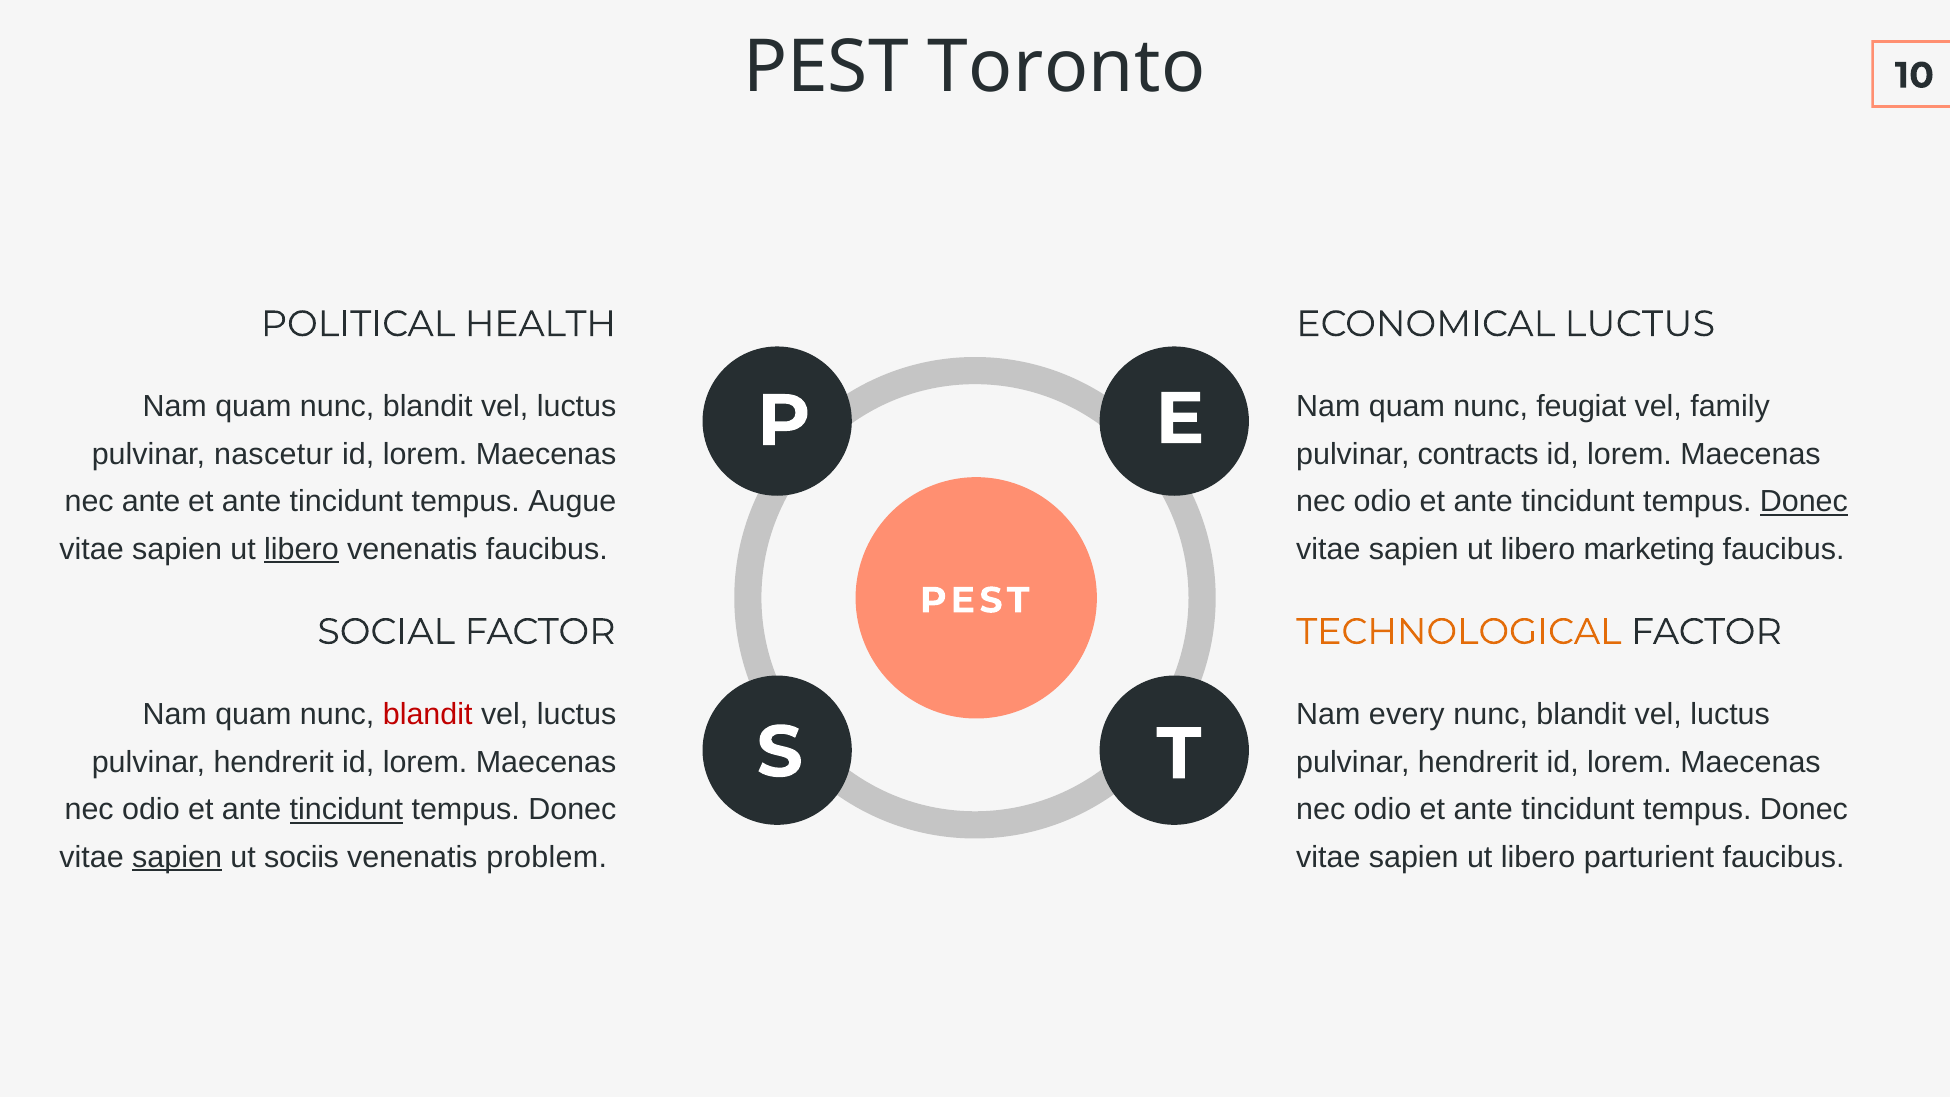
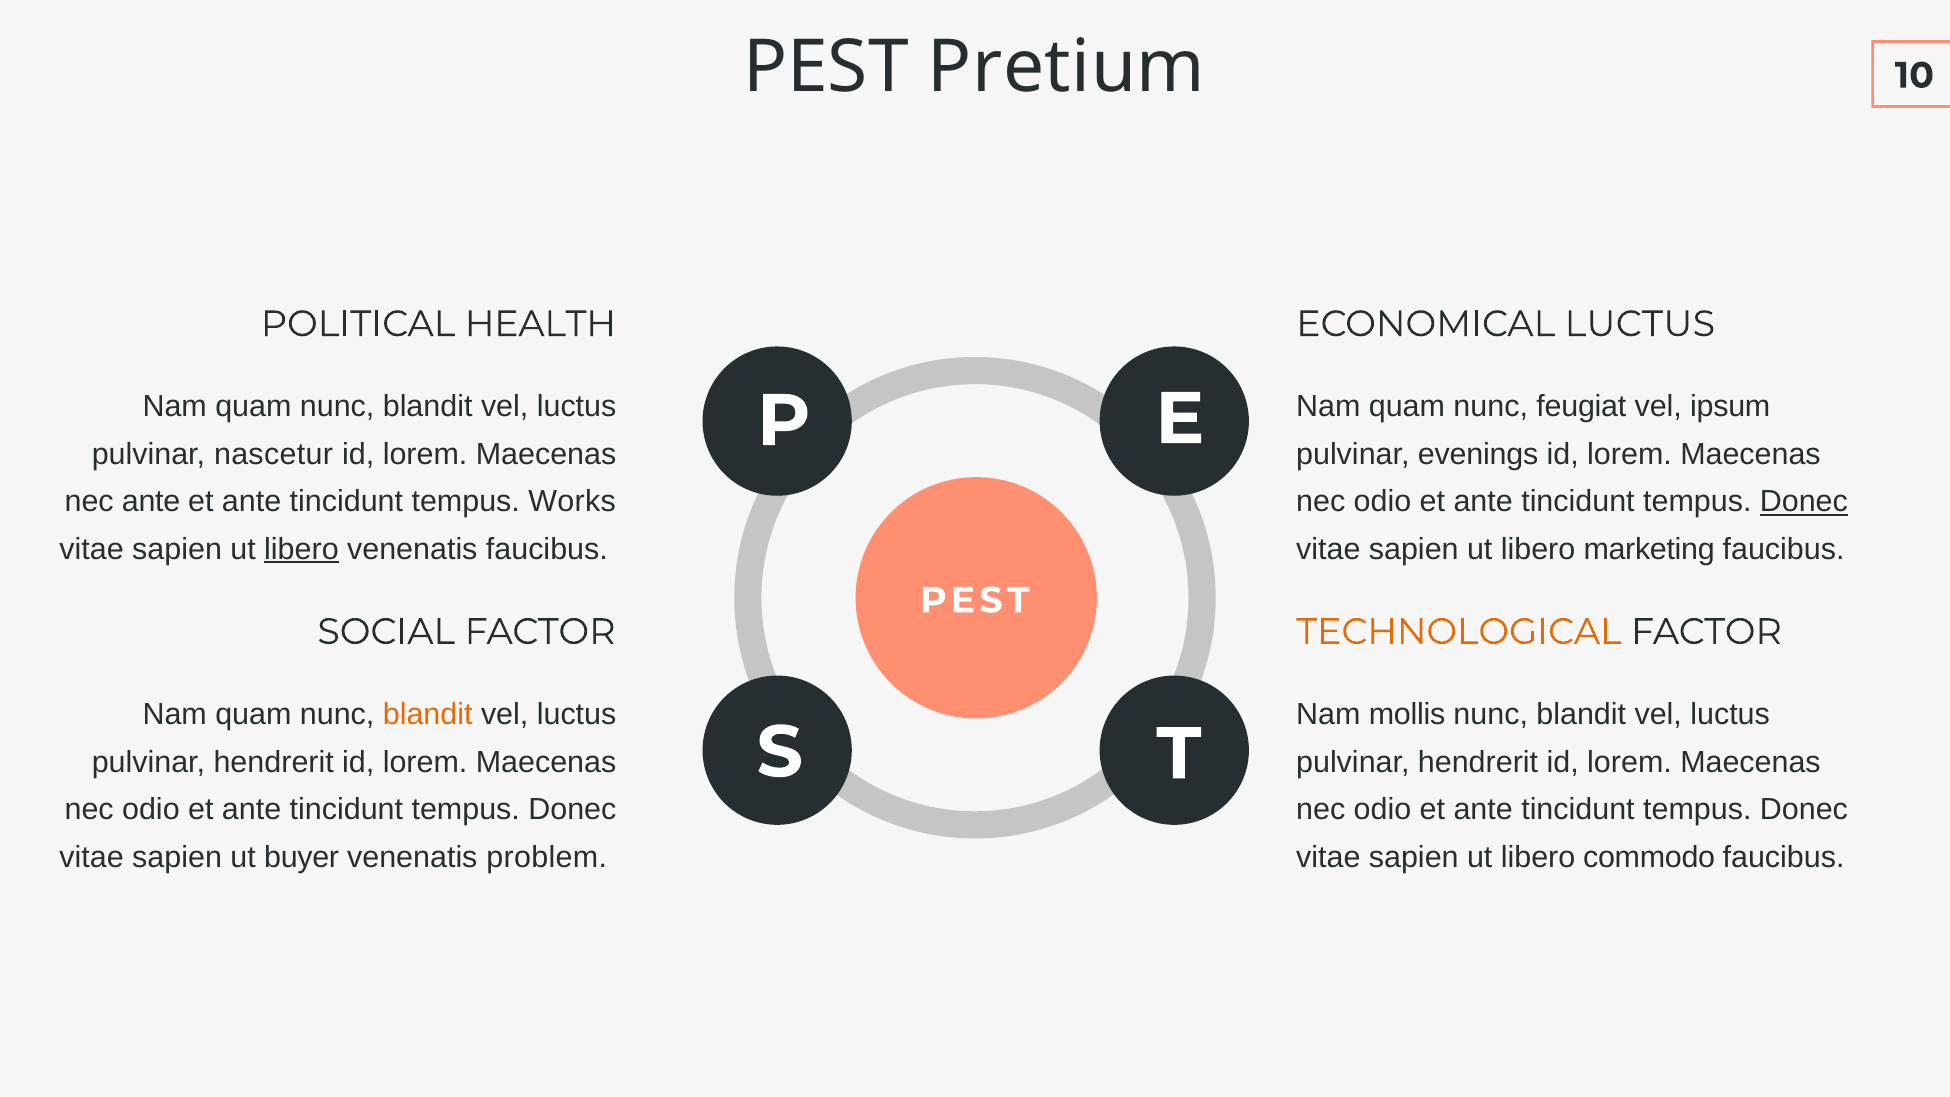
Toronto: Toronto -> Pretium
family: family -> ipsum
contracts: contracts -> evenings
Augue: Augue -> Works
blandit at (428, 714) colour: red -> orange
every: every -> mollis
tincidunt at (346, 809) underline: present -> none
sapien at (177, 857) underline: present -> none
sociis: sociis -> buyer
parturient: parturient -> commodo
